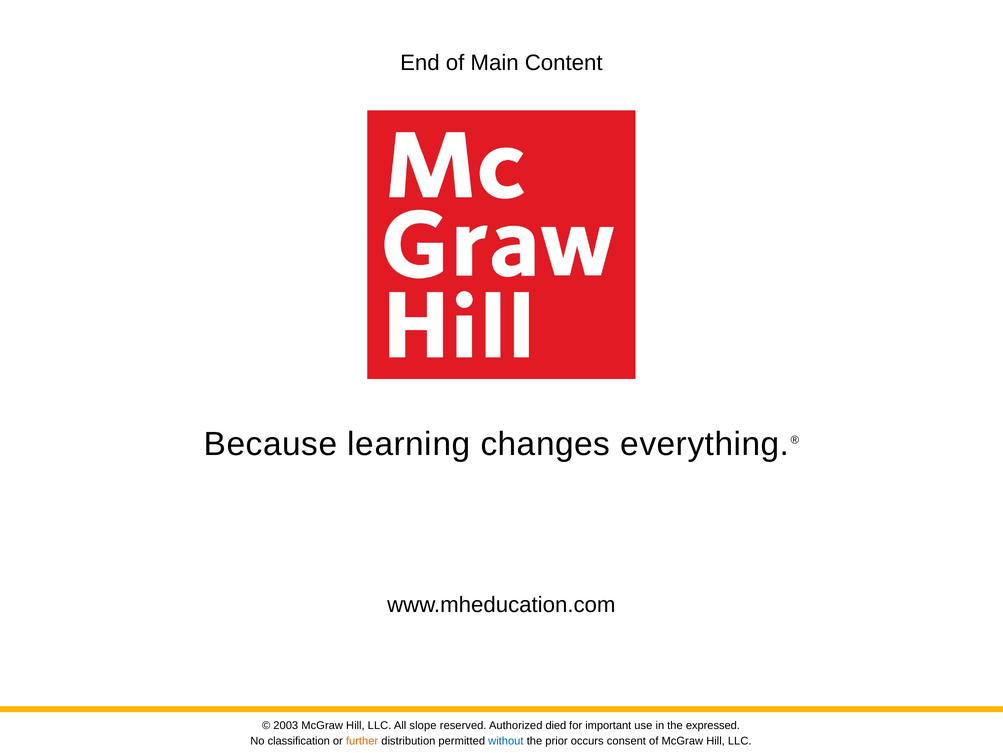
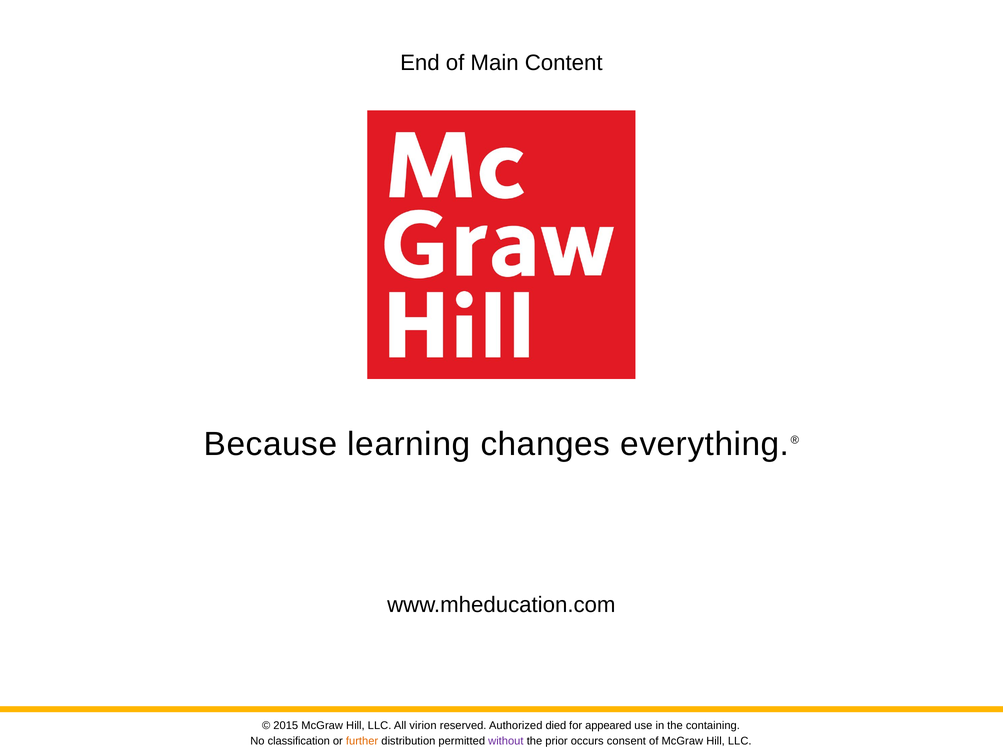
2003: 2003 -> 2015
slope: slope -> virion
important: important -> appeared
expressed: expressed -> containing
without colour: blue -> purple
